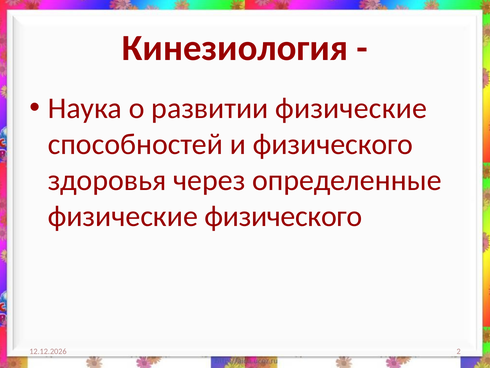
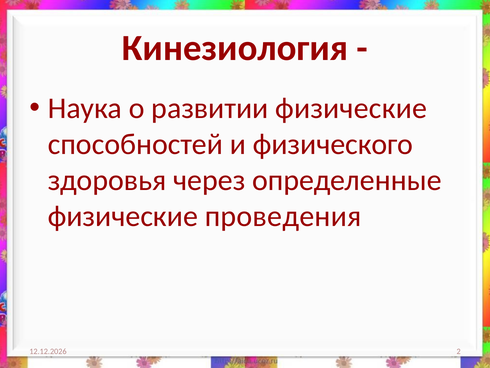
физические физического: физического -> проведения
